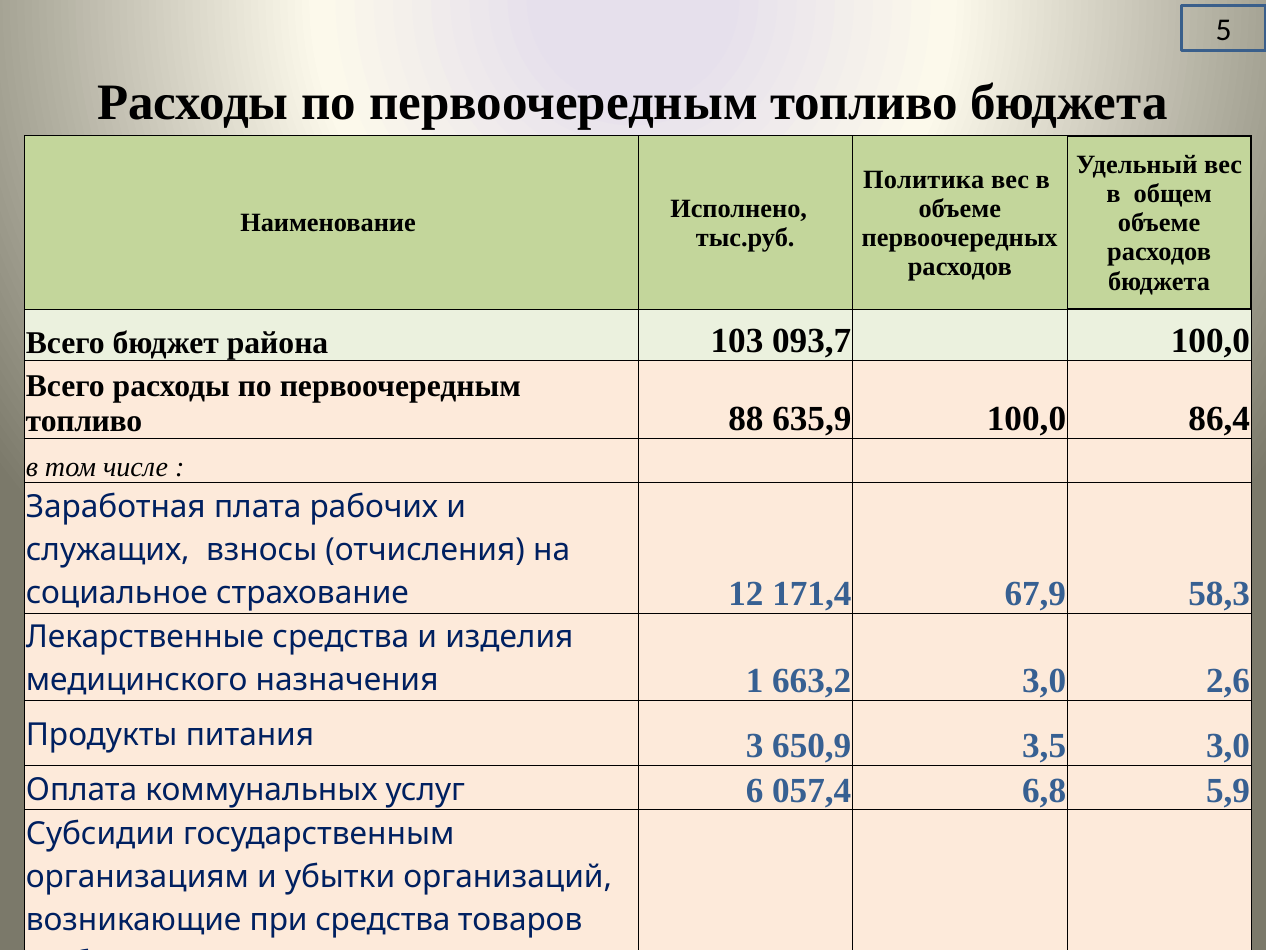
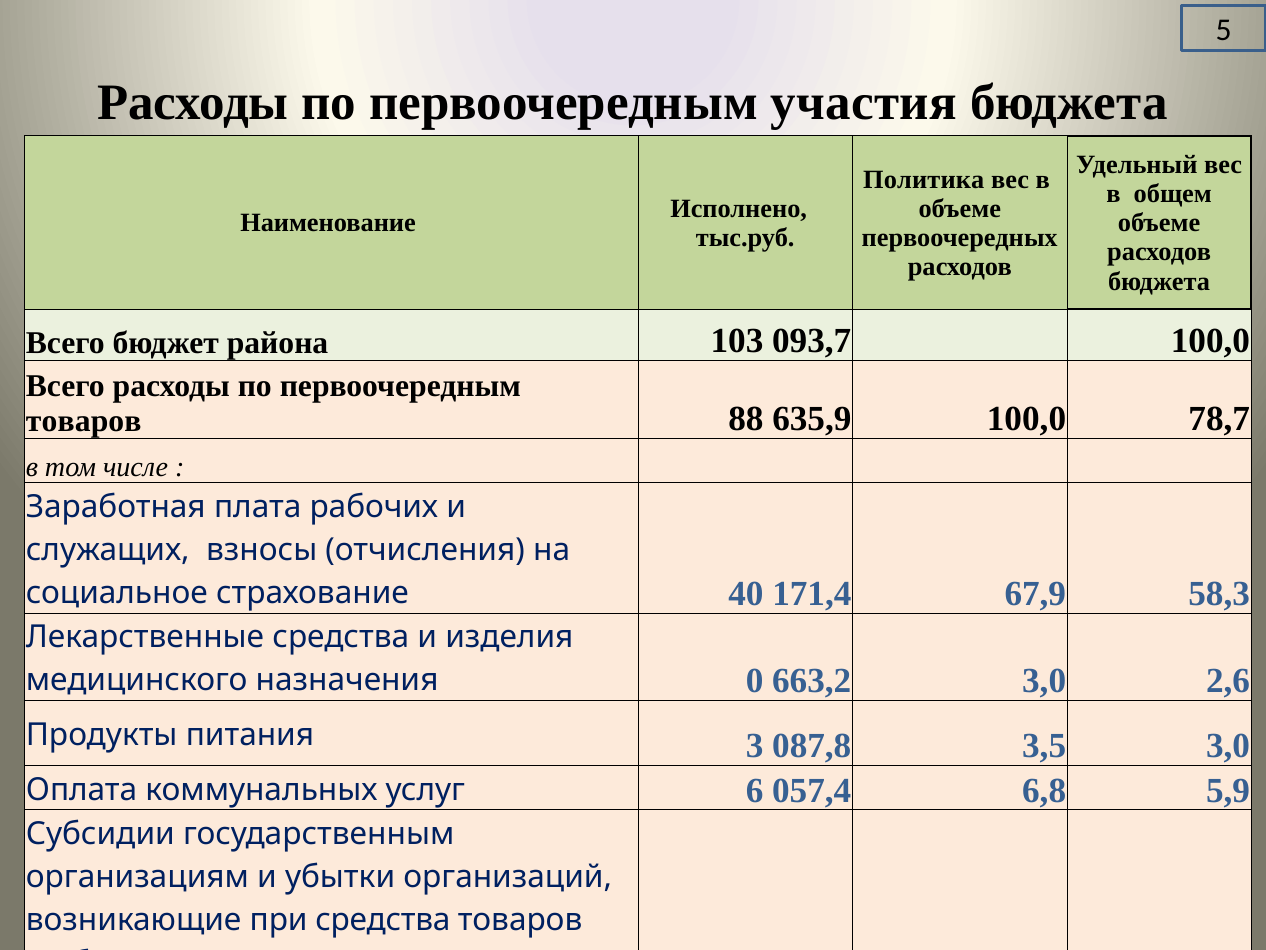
топливо at (864, 102): топливо -> участия
топливо at (84, 421): топливо -> товаров
86,4: 86,4 -> 78,7
страхование 12: 12 -> 40
1: 1 -> 0
650,9: 650,9 -> 087,8
